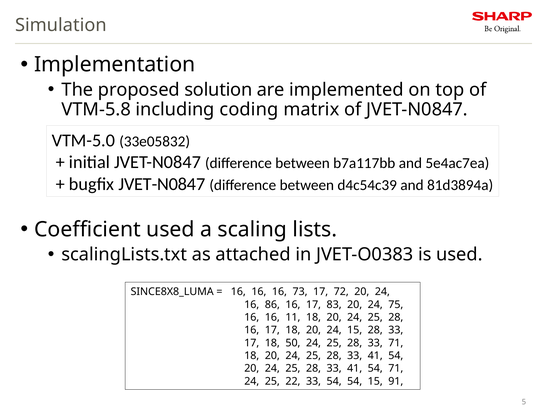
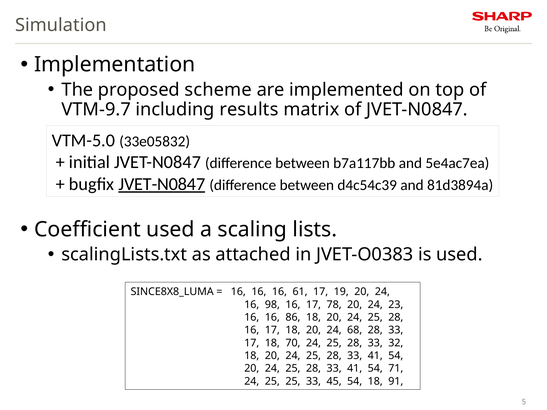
solution: solution -> scheme
VTM-5.8: VTM-5.8 -> VTM-9.7
coding: coding -> results
JVET-N0847 at (162, 184) underline: none -> present
73: 73 -> 61
72: 72 -> 19
86: 86 -> 98
83: 83 -> 78
75: 75 -> 23
11: 11 -> 86
24 15: 15 -> 68
50: 50 -> 70
33 71: 71 -> 32
25 22: 22 -> 25
33 54: 54 -> 45
54 15: 15 -> 18
